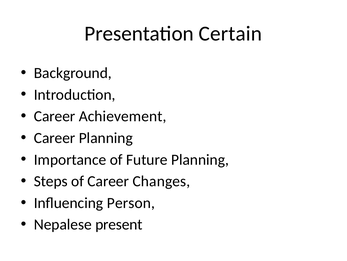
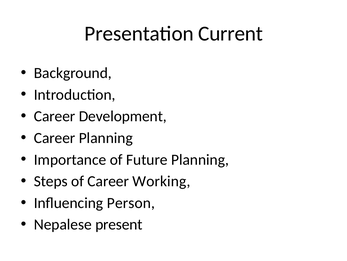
Certain: Certain -> Current
Achievement: Achievement -> Development
Changes: Changes -> Working
